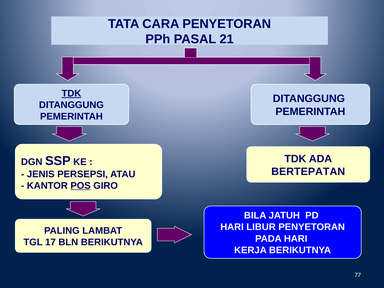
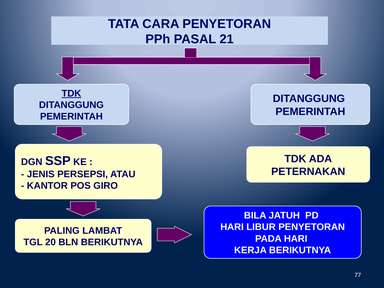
BERTEPATAN: BERTEPATAN -> PETERNAKAN
POS underline: present -> none
17: 17 -> 20
